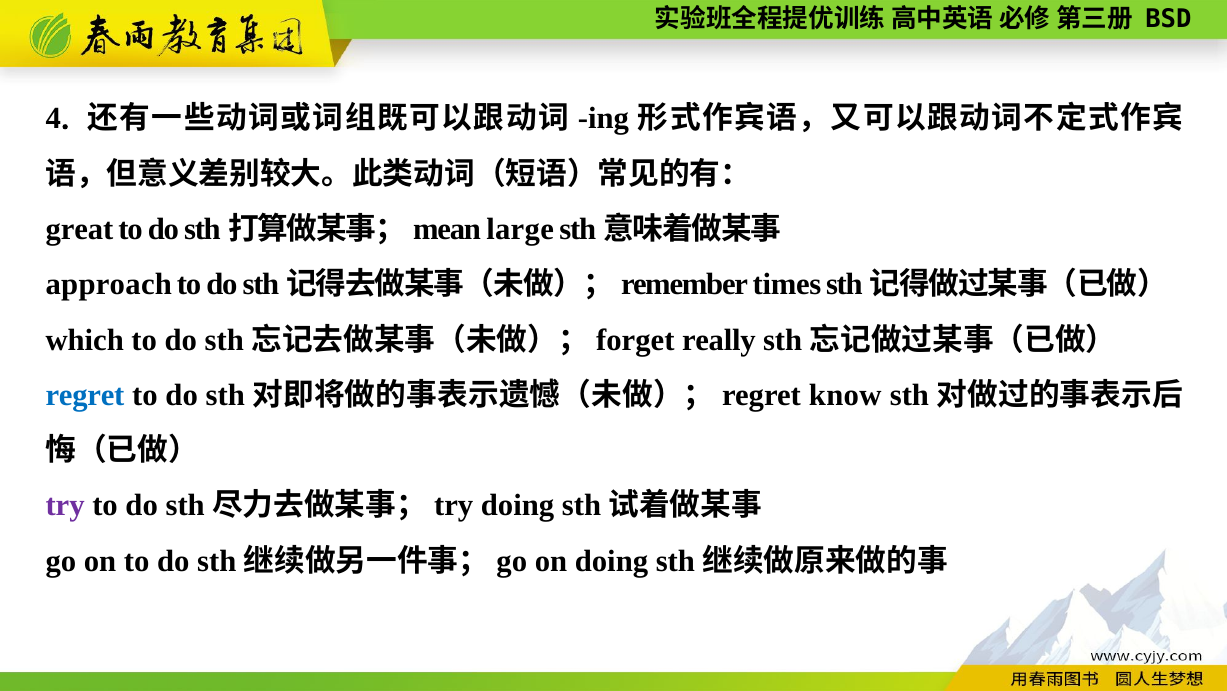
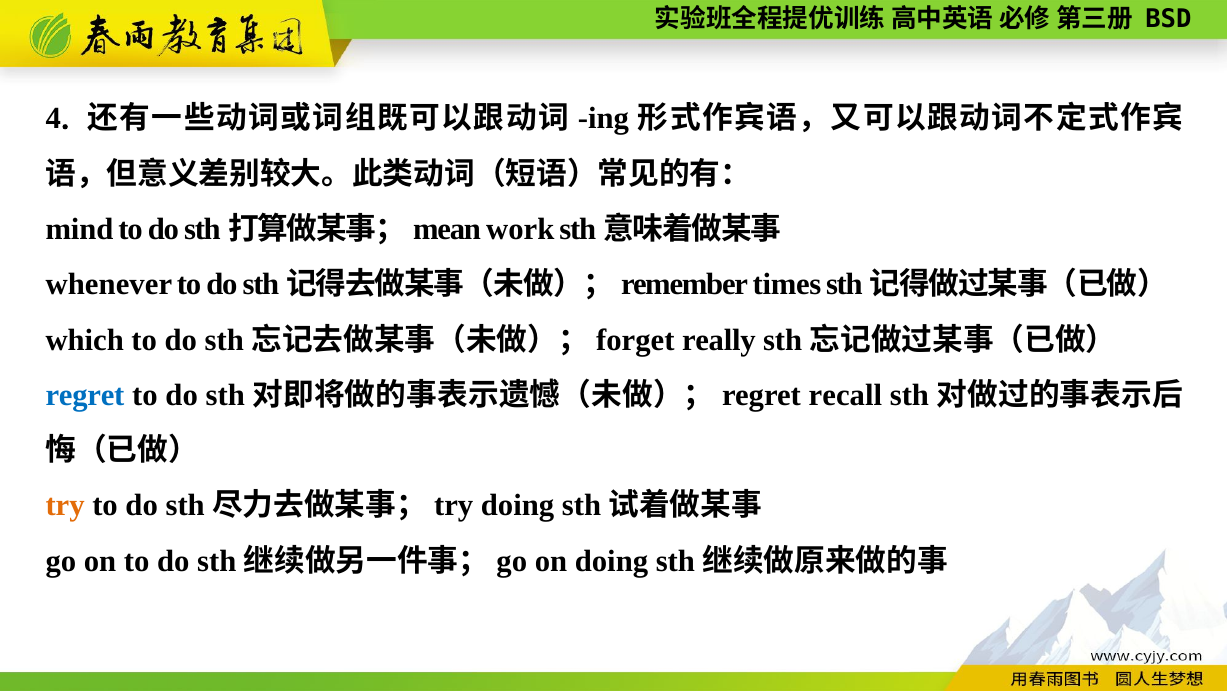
great: great -> mind
large: large -> work
approach: approach -> whenever
know: know -> recall
try colour: purple -> orange
